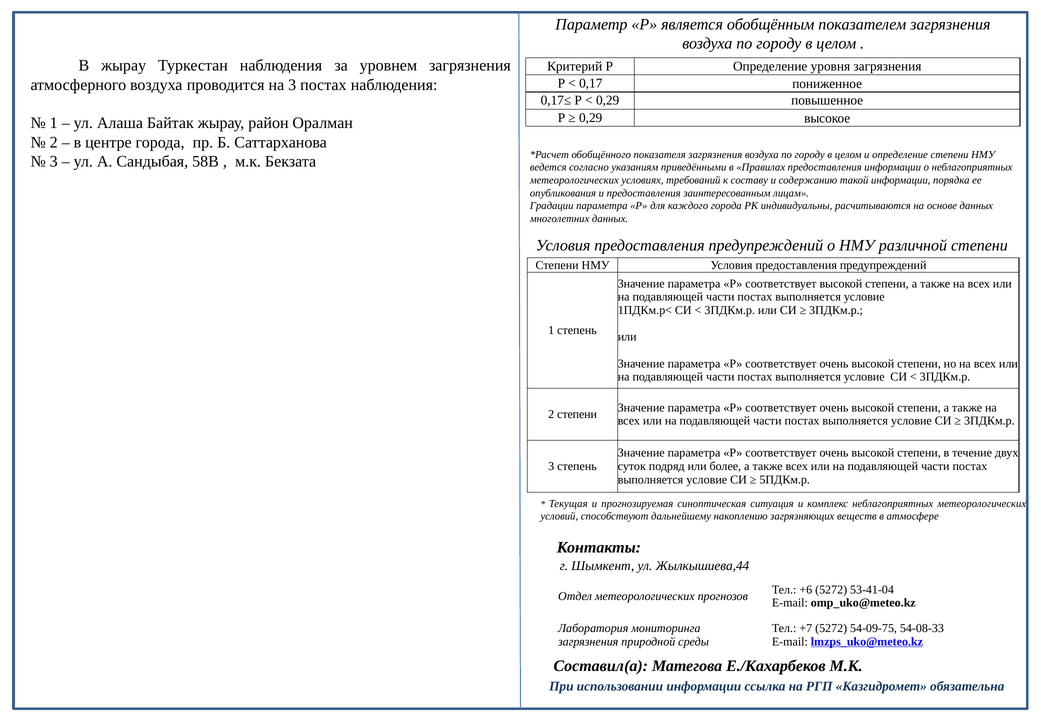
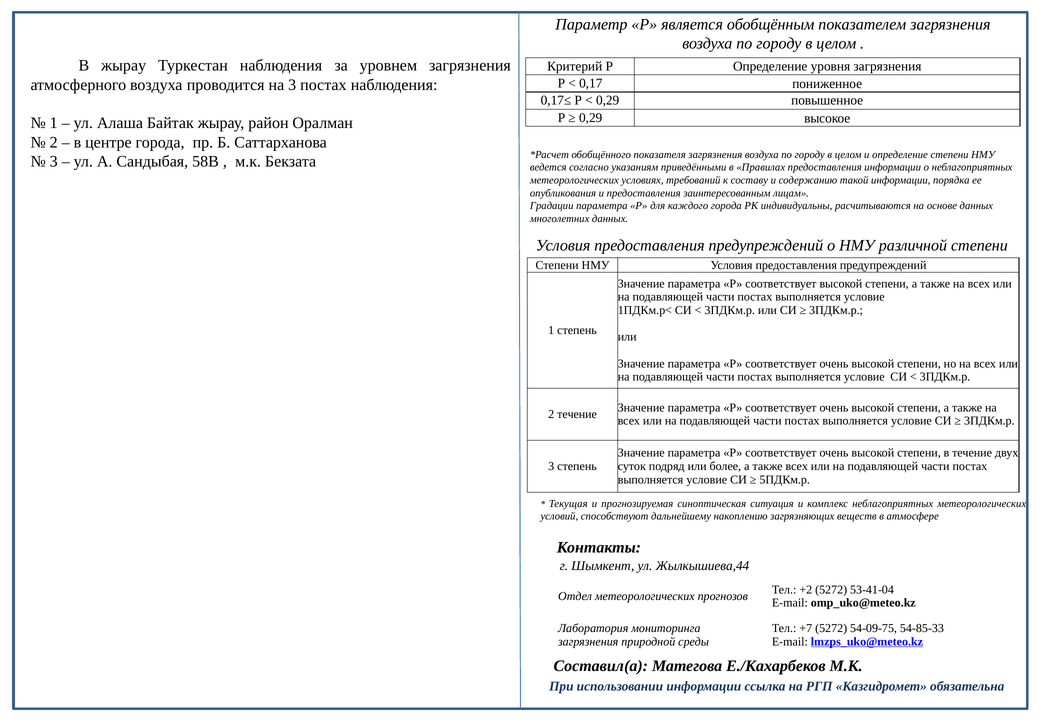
2 степени: степени -> течение
+6: +6 -> +2
54-08-33: 54-08-33 -> 54-85-33
